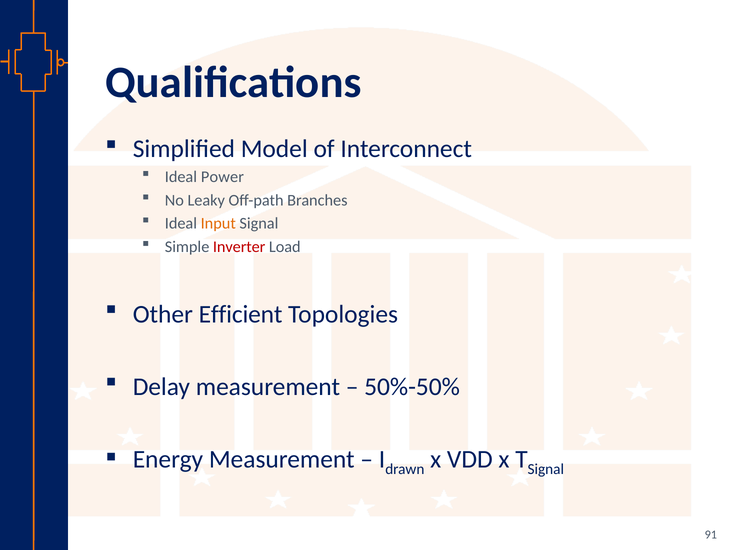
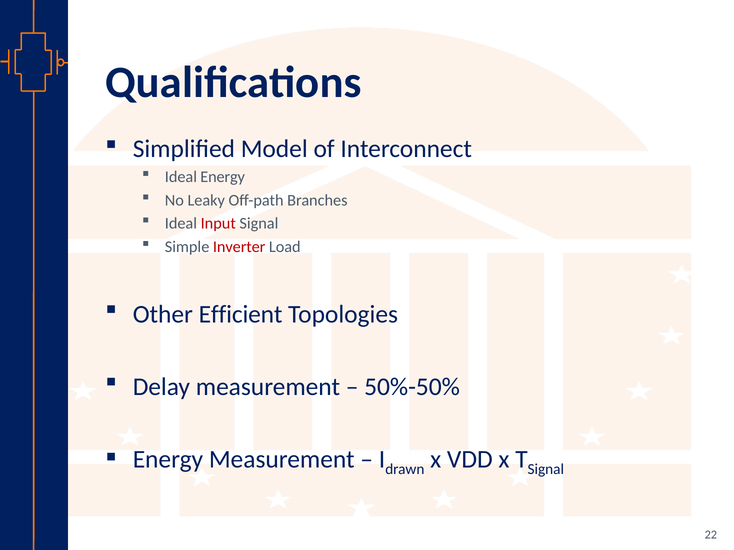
Ideal Power: Power -> Energy
Input colour: orange -> red
91: 91 -> 22
